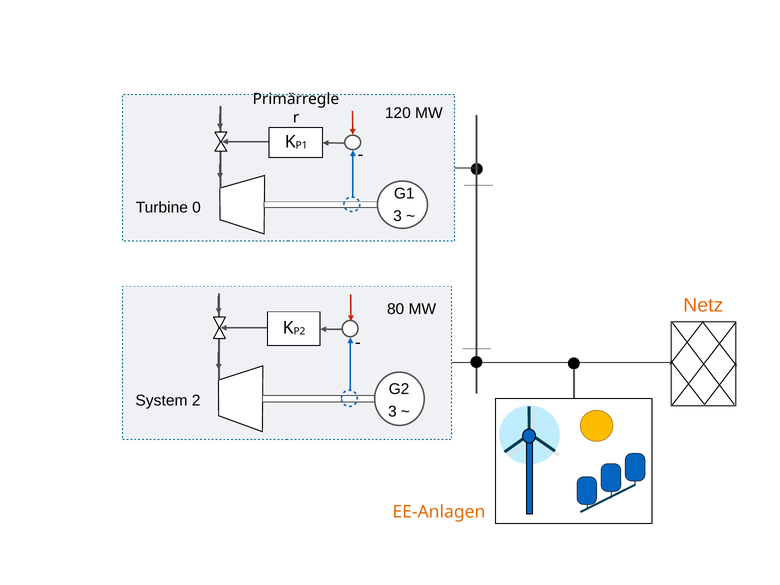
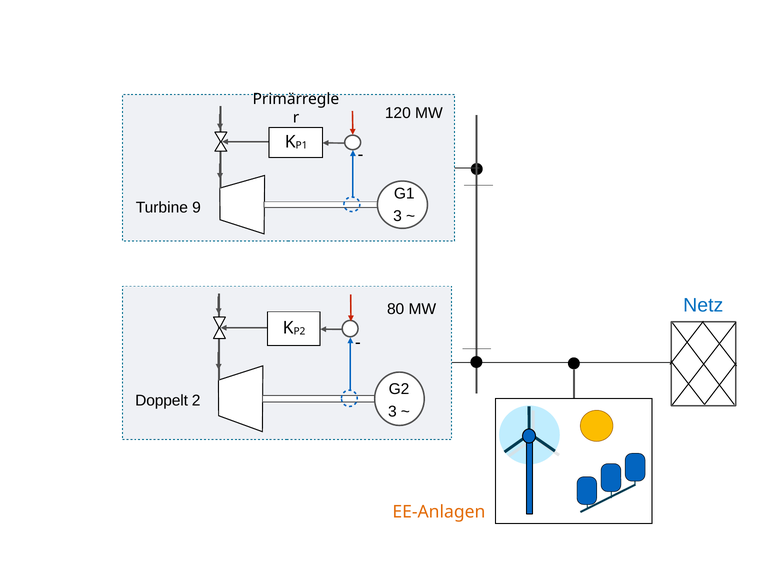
0: 0 -> 9
Netz colour: orange -> blue
System: System -> Doppelt
